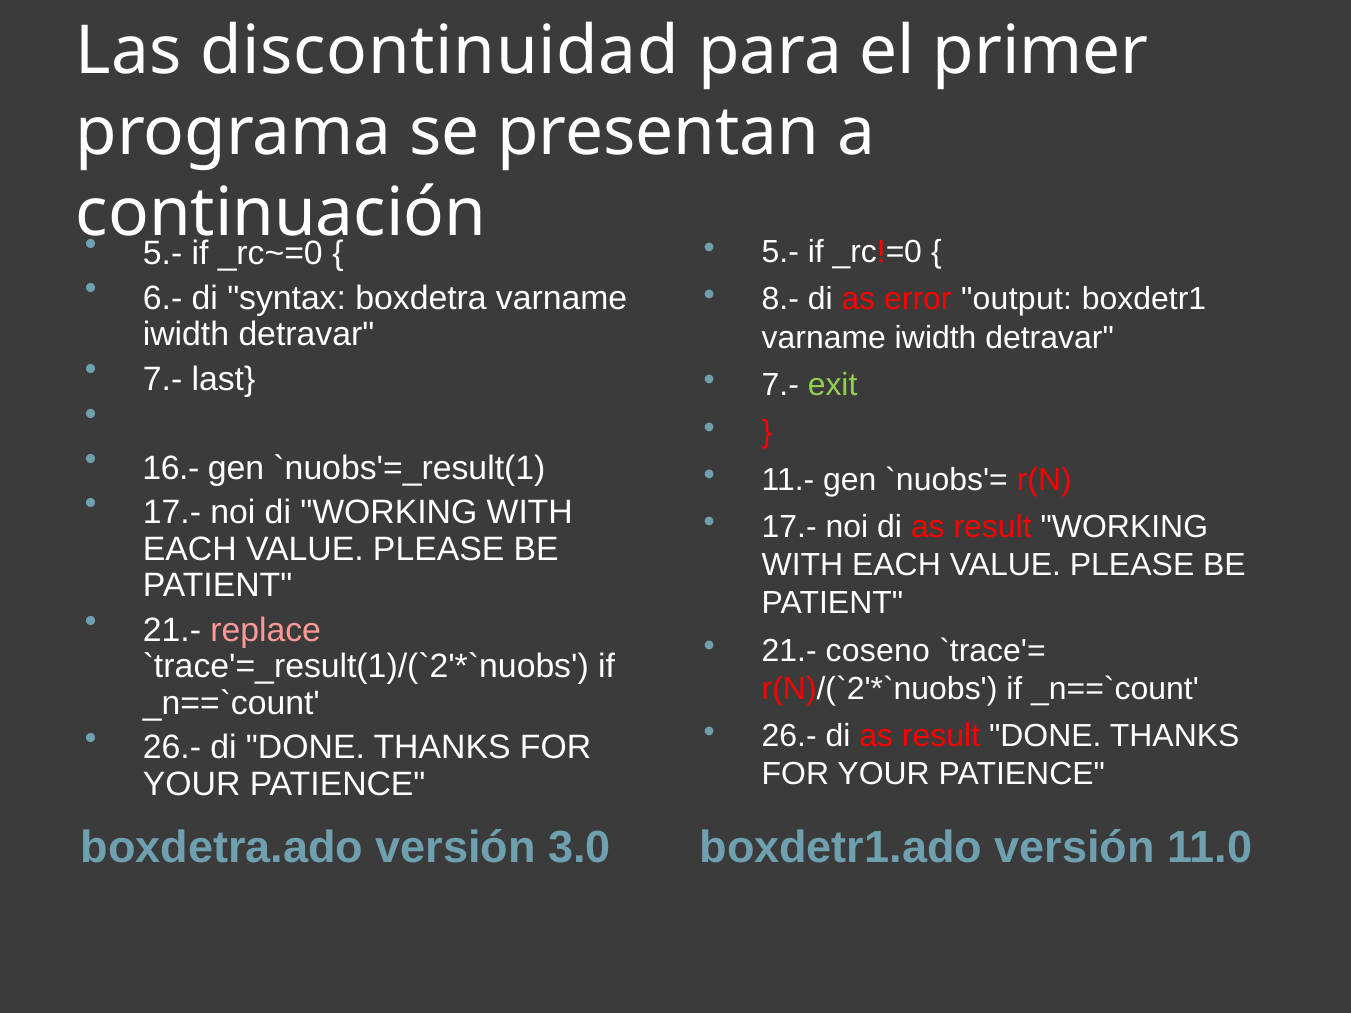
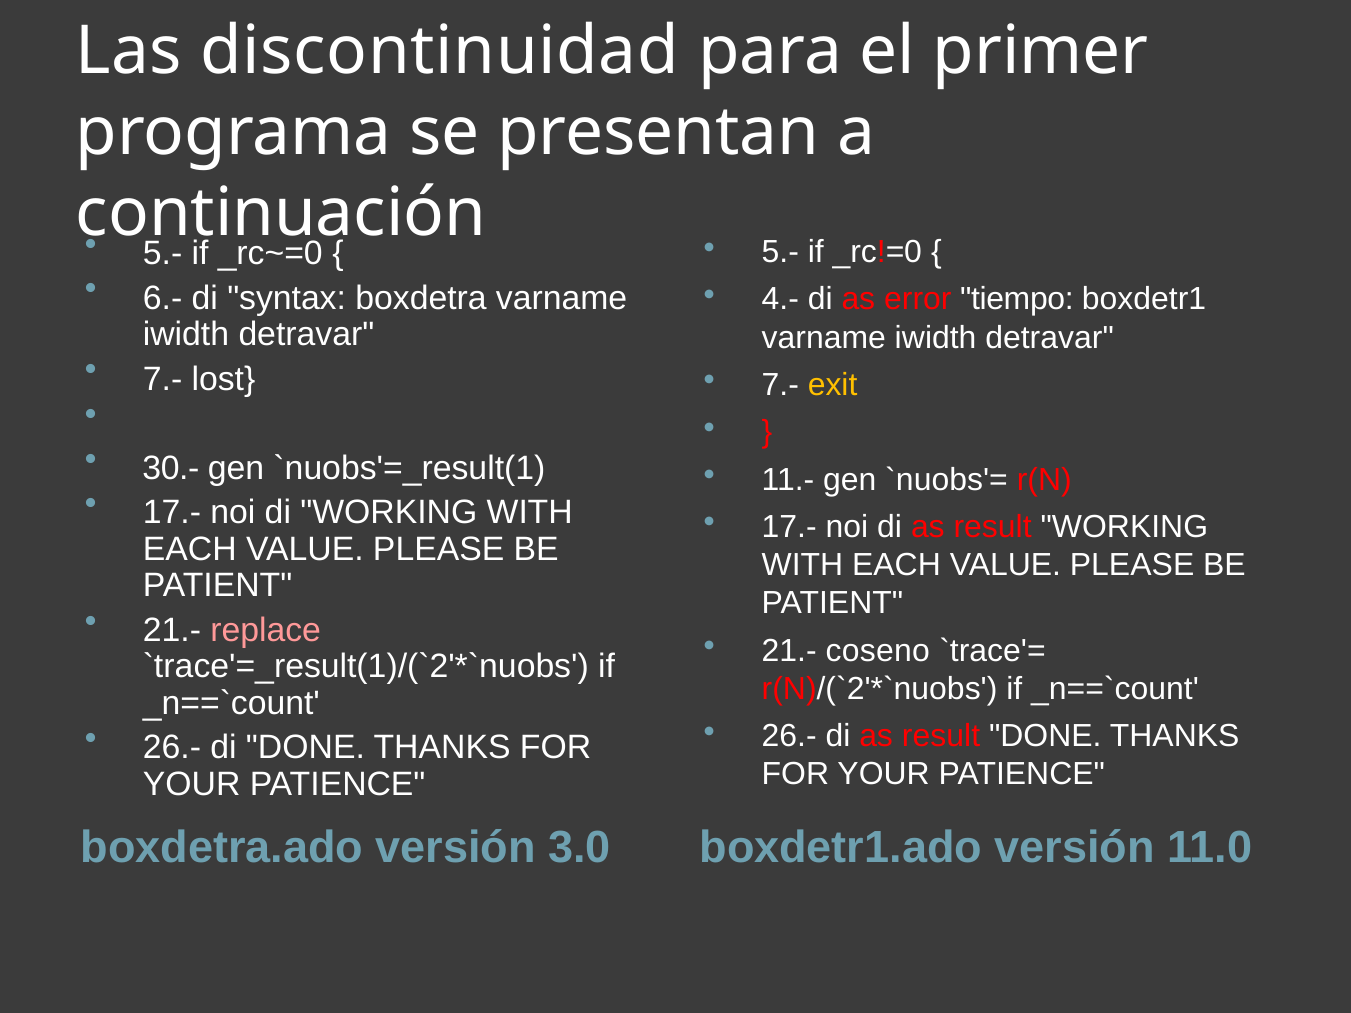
8.-: 8.- -> 4.-
output: output -> tiempo
last: last -> lost
exit colour: light green -> yellow
16.-: 16.- -> 30.-
